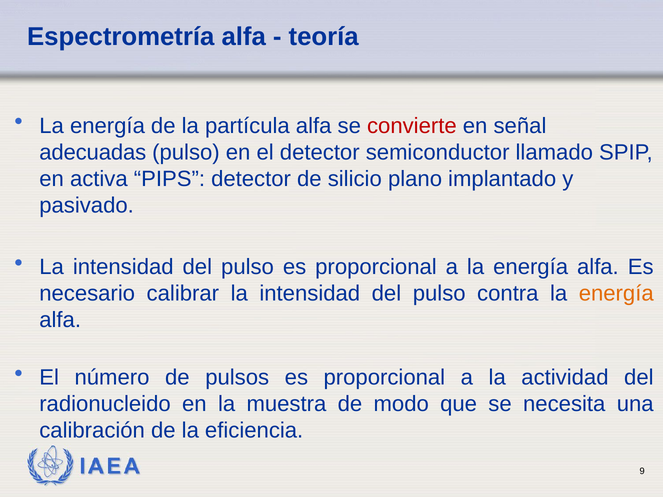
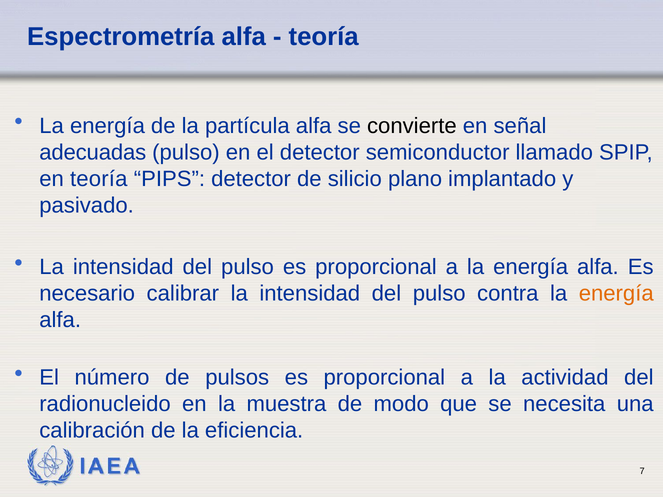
convierte colour: red -> black
en activa: activa -> teoría
9: 9 -> 7
